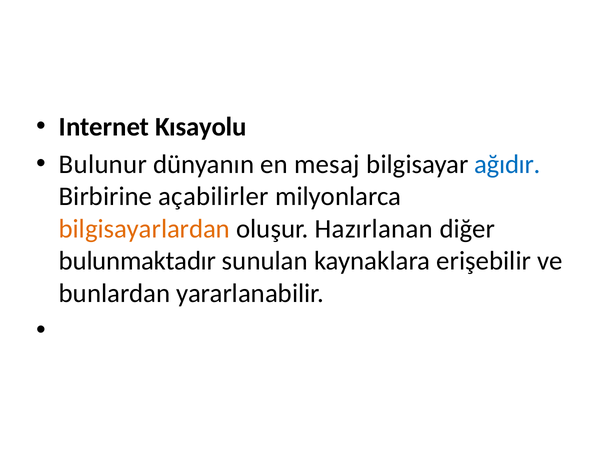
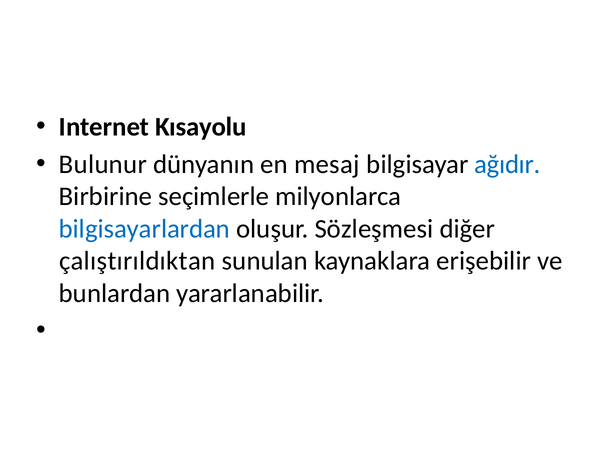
açabilirler: açabilirler -> seçimlerle
bilgisayarlardan colour: orange -> blue
Hazırlanan: Hazırlanan -> Sözleşmesi
bulunmaktadır: bulunmaktadır -> çalıştırıldıktan
